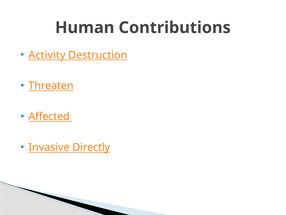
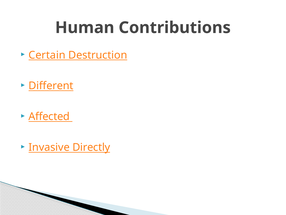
Activity: Activity -> Certain
Threaten: Threaten -> Different
